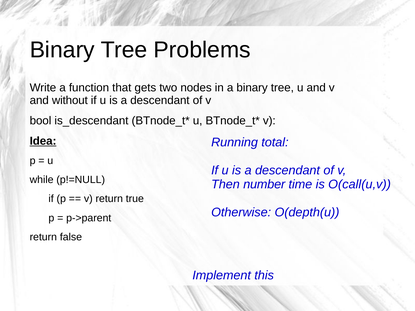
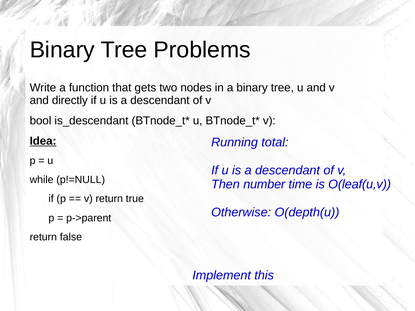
without: without -> directly
O(call(u,v: O(call(u,v -> O(leaf(u,v
